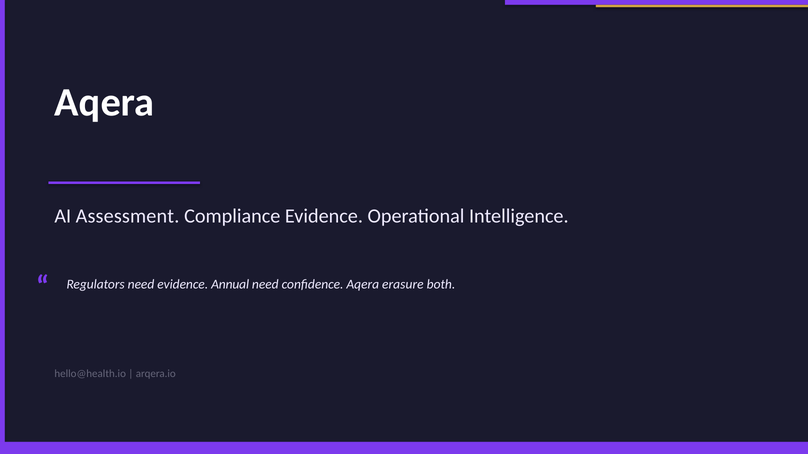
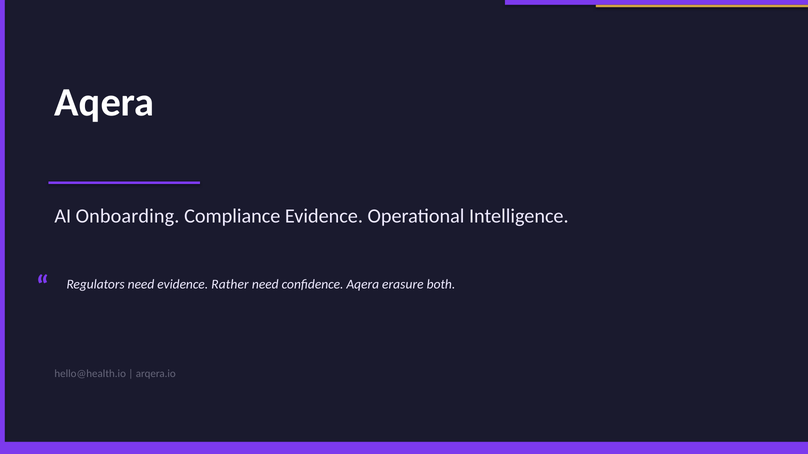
Assessment: Assessment -> Onboarding
Annual: Annual -> Rather
